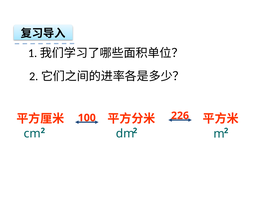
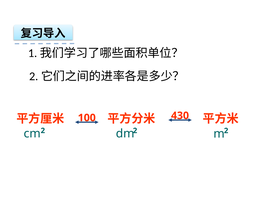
226: 226 -> 430
